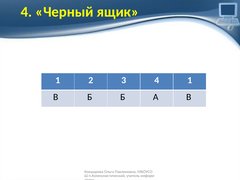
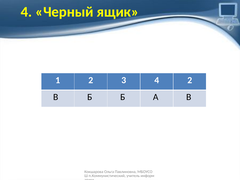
4 1: 1 -> 2
